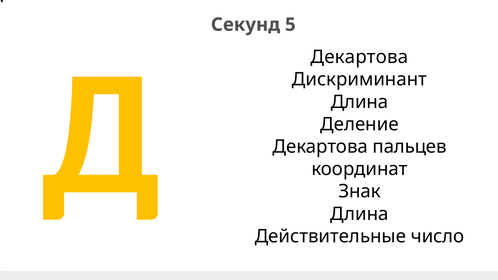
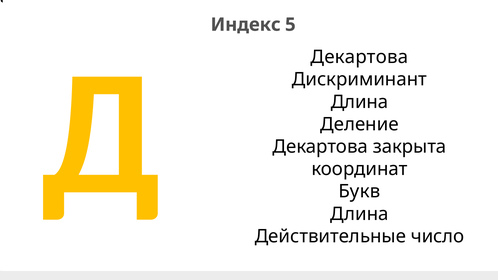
Секунд: Секунд -> Индекс
пальцев: пальцев -> закрыта
Знак: Знак -> Букв
